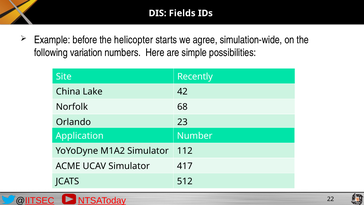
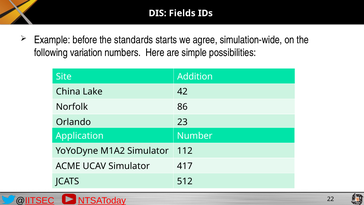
helicopter: helicopter -> standards
Recently: Recently -> Addition
68: 68 -> 86
